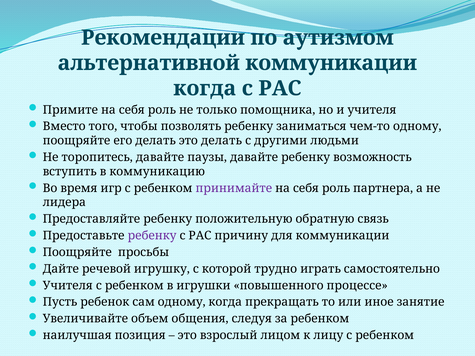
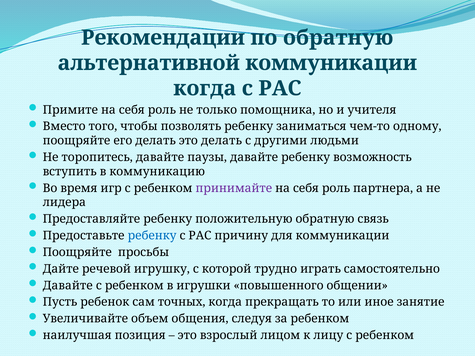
по аутизмом: аутизмом -> обратную
ребенку at (152, 236) colour: purple -> blue
Учителя at (68, 286): Учителя -> Давайте
процессе: процессе -> общении
сам одному: одному -> точных
